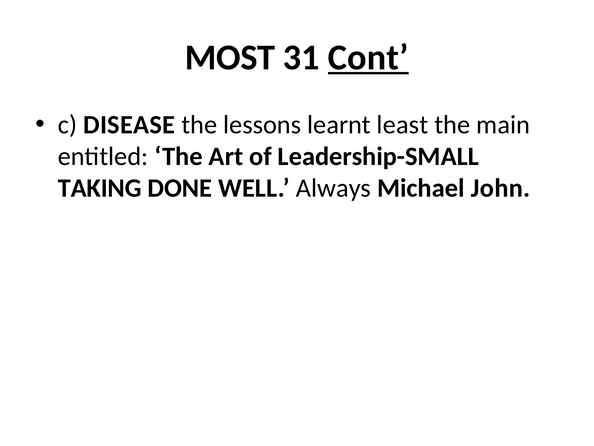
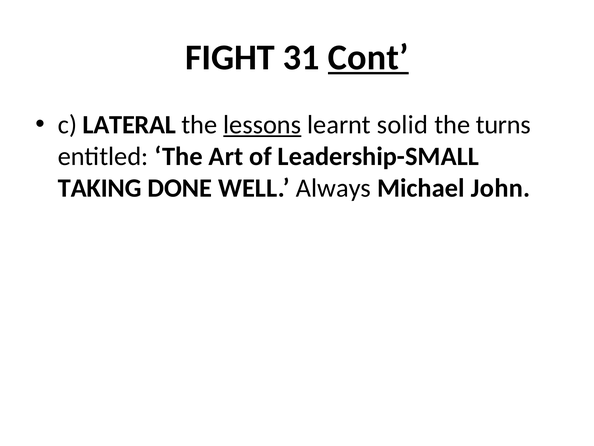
MOST: MOST -> FIGHT
DISEASE: DISEASE -> LATERAL
lessons underline: none -> present
least: least -> solid
main: main -> turns
